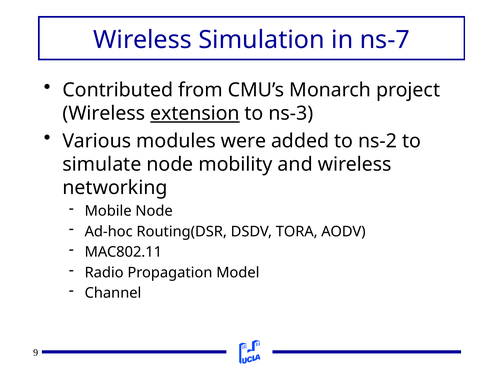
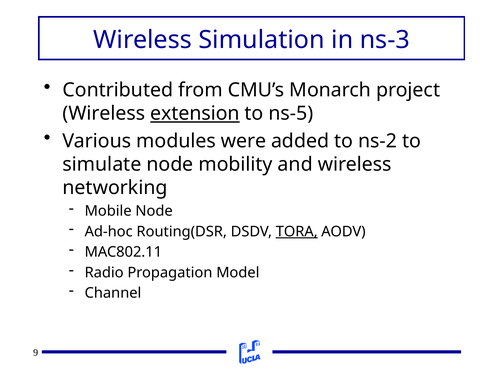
ns-7: ns-7 -> ns-3
ns-3: ns-3 -> ns-5
TORA underline: none -> present
